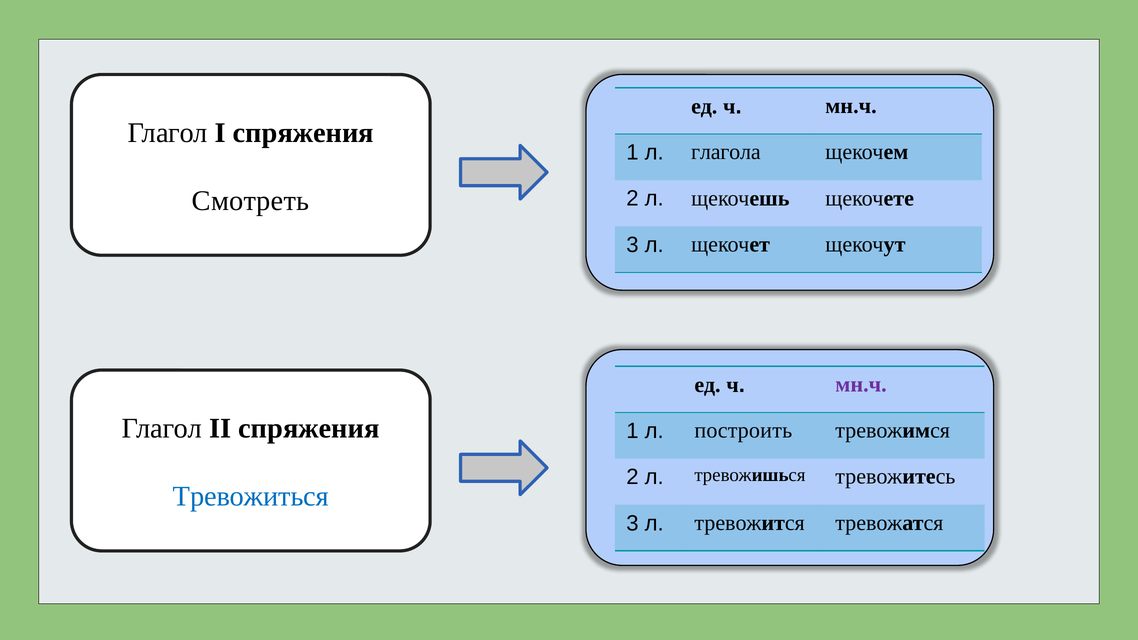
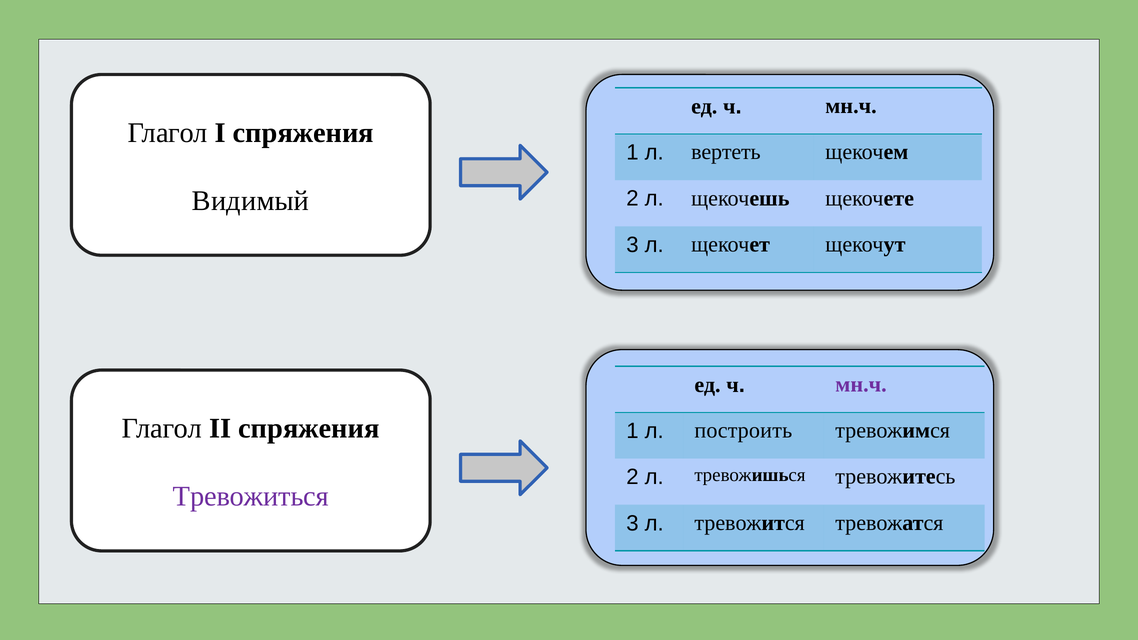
глагола: глагола -> вертеть
Смотреть: Смотреть -> Видимый
Тревожиться colour: blue -> purple
